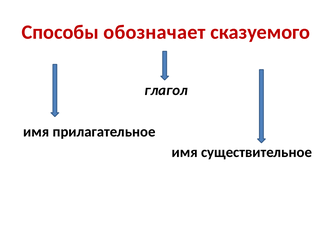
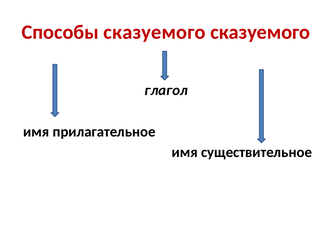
Способы обозначает: обозначает -> сказуемого
